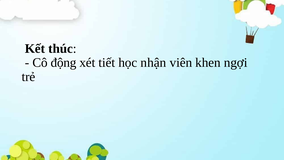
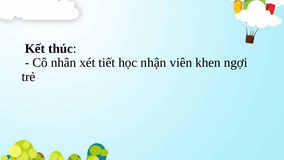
động: động -> nhân
